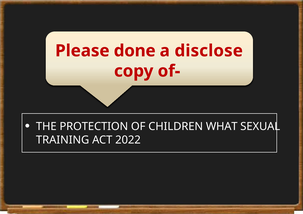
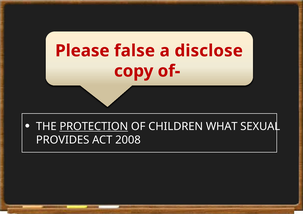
done: done -> false
PROTECTION underline: none -> present
TRAINING: TRAINING -> PROVIDES
2022: 2022 -> 2008
